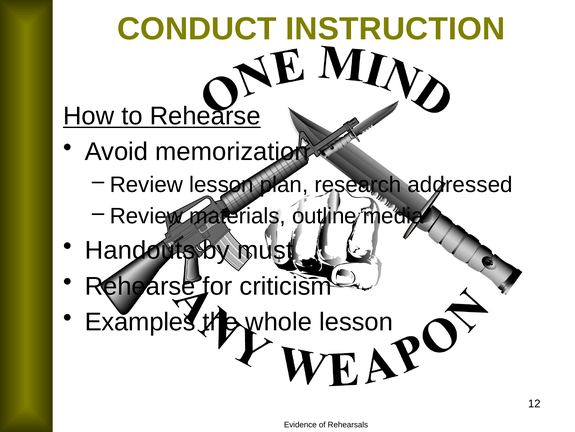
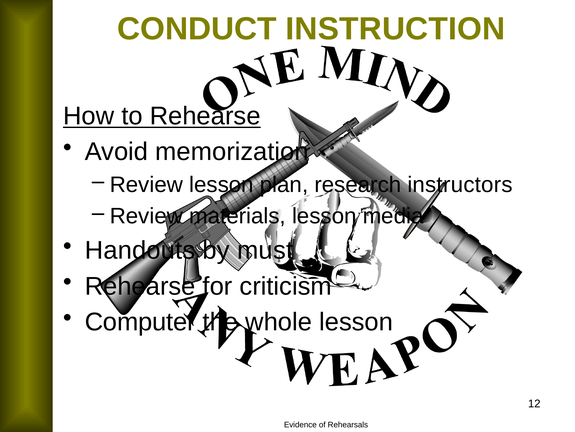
addressed: addressed -> instructors
materials outline: outline -> lesson
Examples: Examples -> Computer
